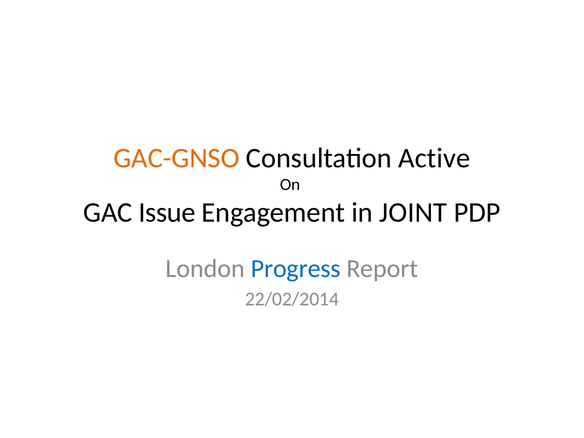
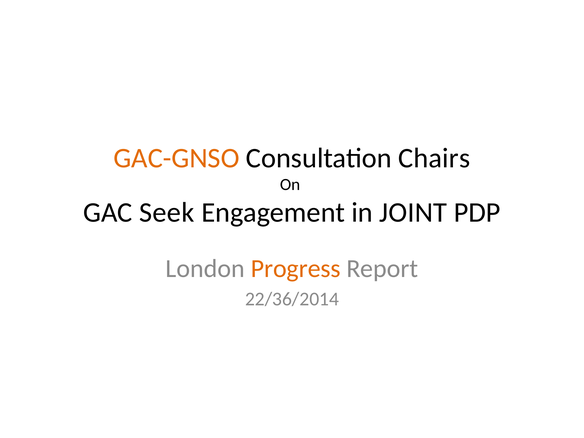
Active: Active -> Chairs
Issue: Issue -> Seek
Progress colour: blue -> orange
22/02/2014: 22/02/2014 -> 22/36/2014
